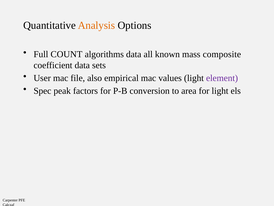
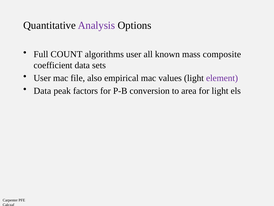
Analysis colour: orange -> purple
algorithms data: data -> user
Spec at (42, 91): Spec -> Data
